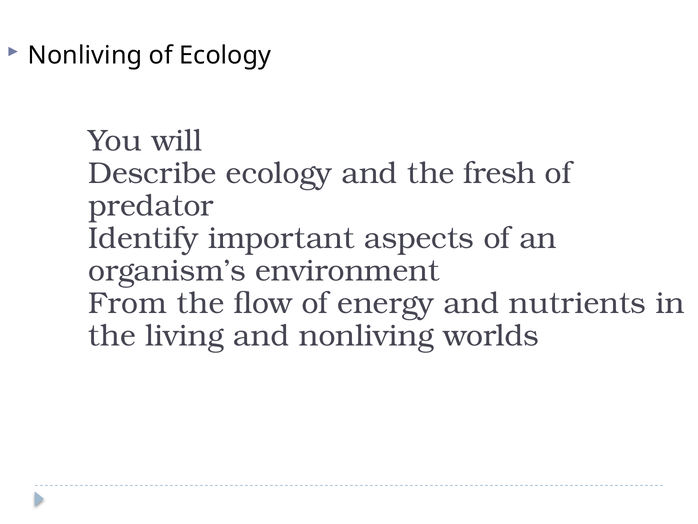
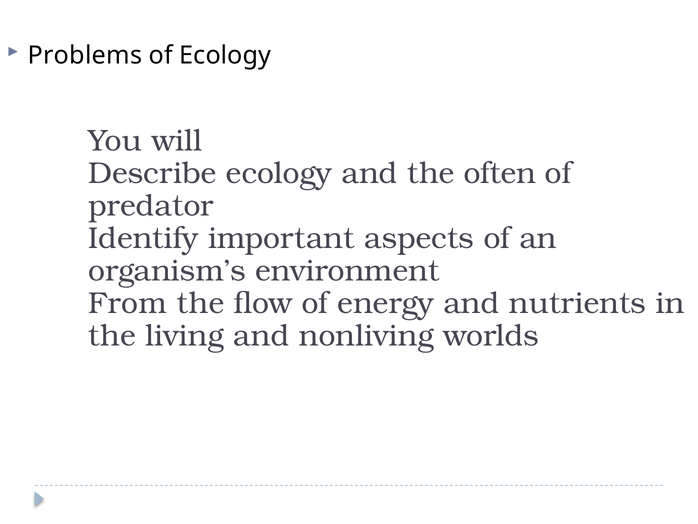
Nonliving at (85, 55): Nonliving -> Problems
fresh: fresh -> often
